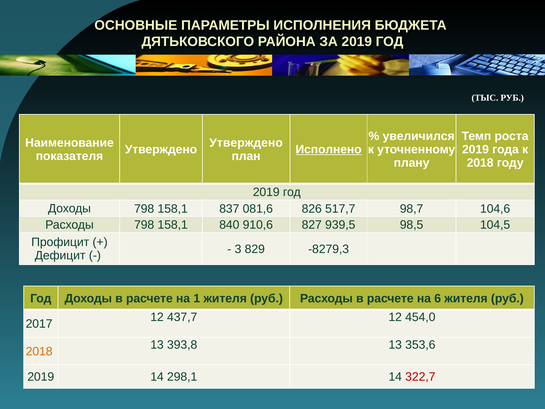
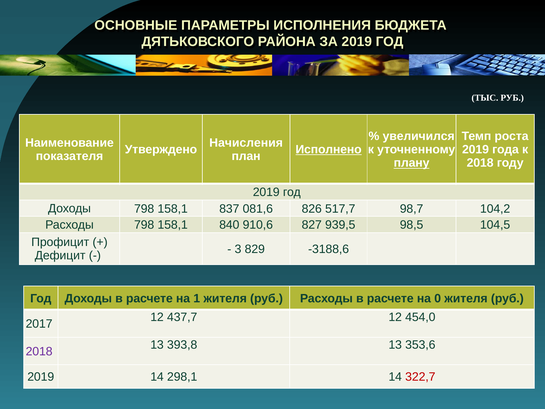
Утверждено at (246, 143): Утверждено -> Начисления
плану underline: none -> present
104,6: 104,6 -> 104,2
-8279,3: -8279,3 -> -3188,6
6: 6 -> 0
2018 at (39, 351) colour: orange -> purple
